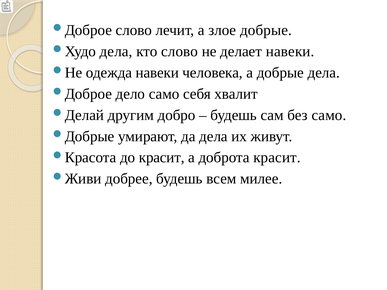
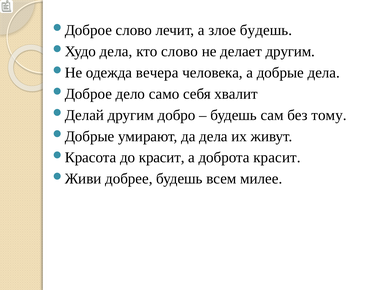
злое добрые: добрые -> будешь
делает навеки: навеки -> другим
одежда навеки: навеки -> вечера
без само: само -> тому
